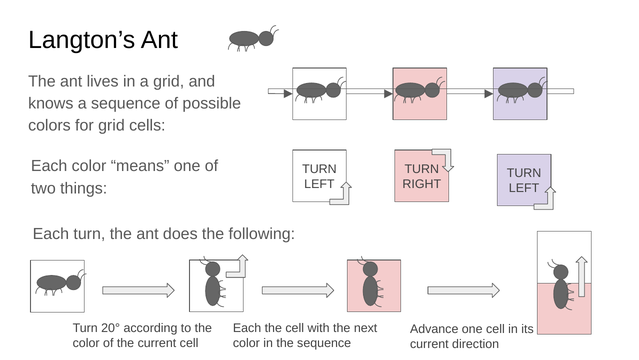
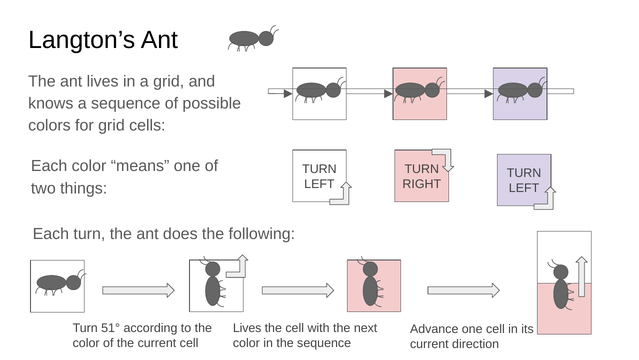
20°: 20° -> 51°
Each at (247, 328): Each -> Lives
